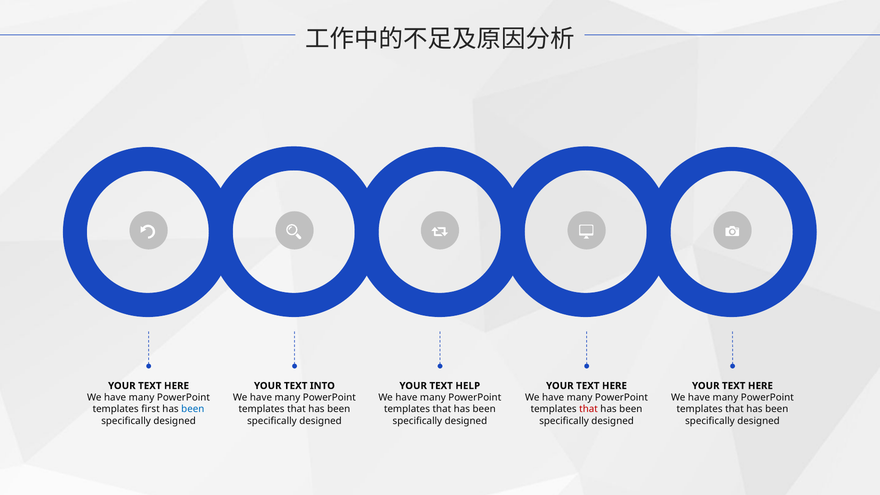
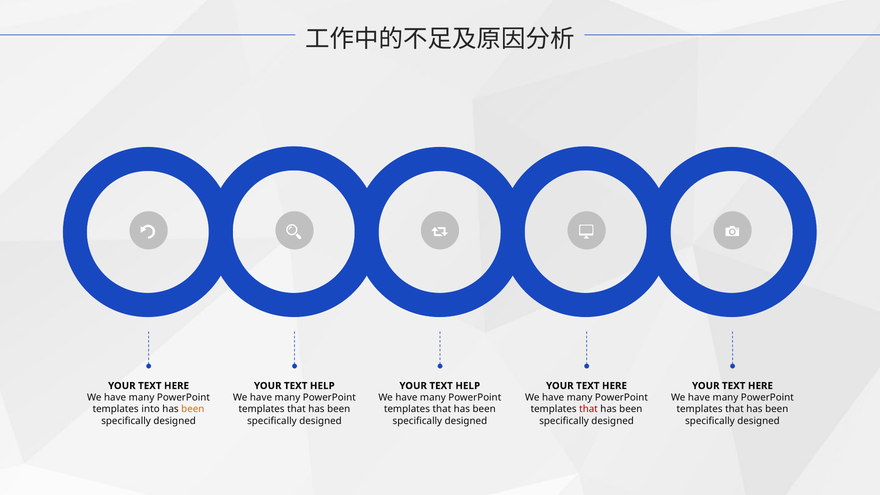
INTO at (322, 386): INTO -> HELP
first: first -> into
been at (193, 409) colour: blue -> orange
